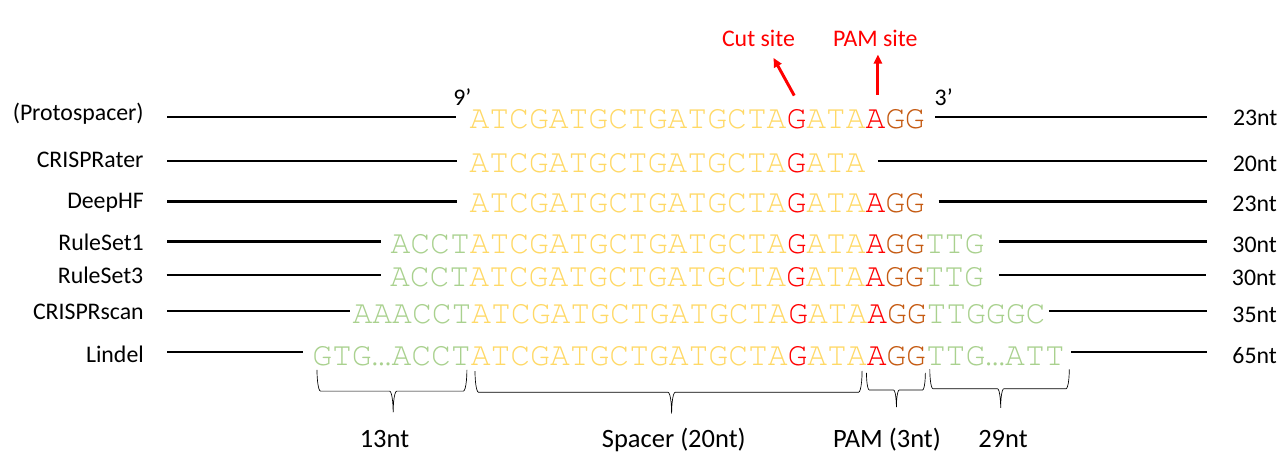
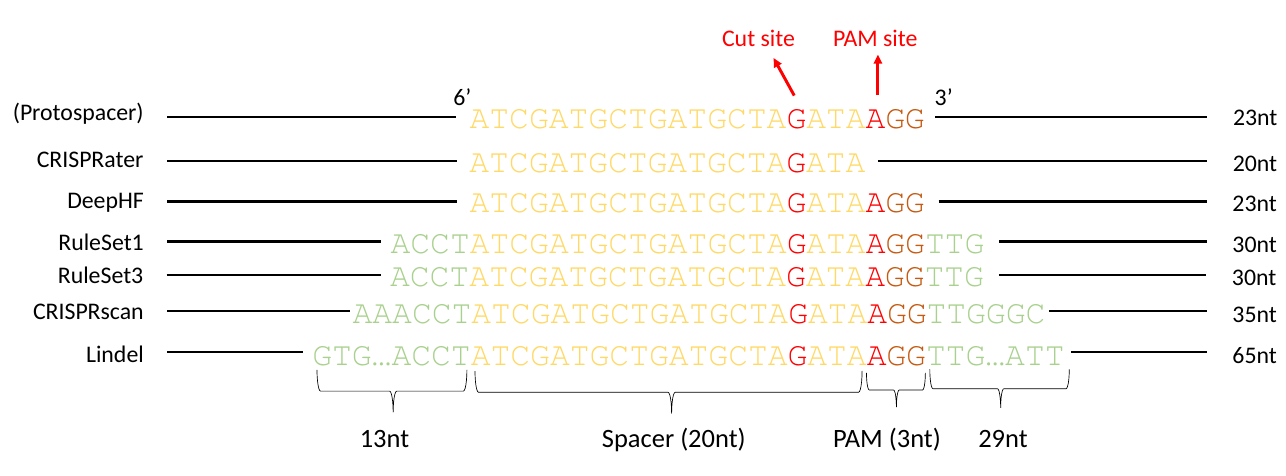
9: 9 -> 6
